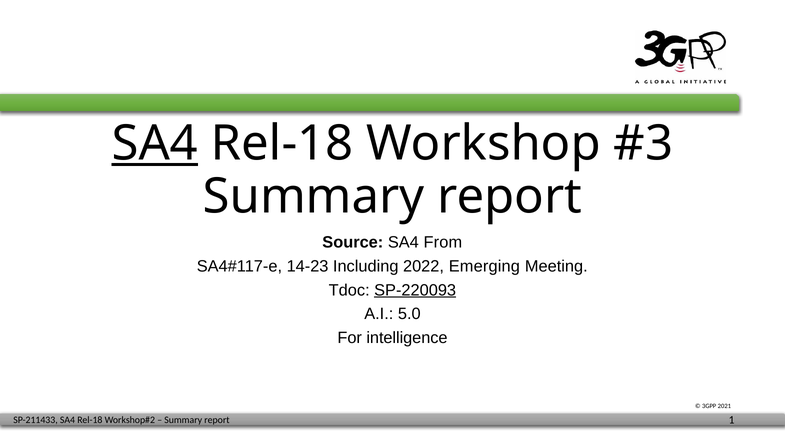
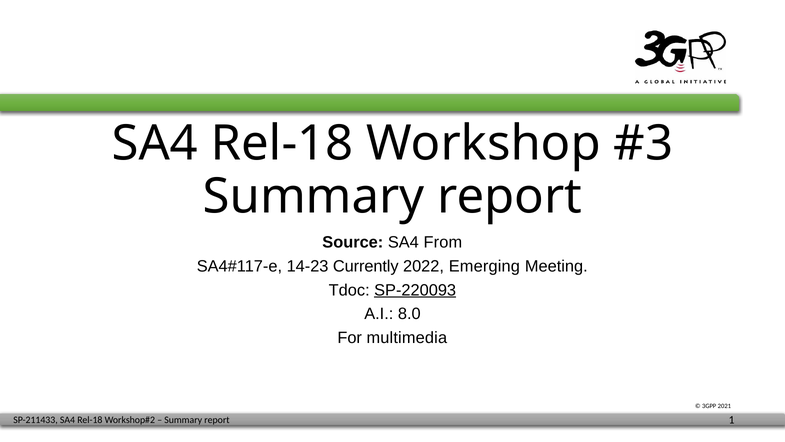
SA4 at (155, 143) underline: present -> none
Including: Including -> Currently
5.0: 5.0 -> 8.0
intelligence: intelligence -> multimedia
